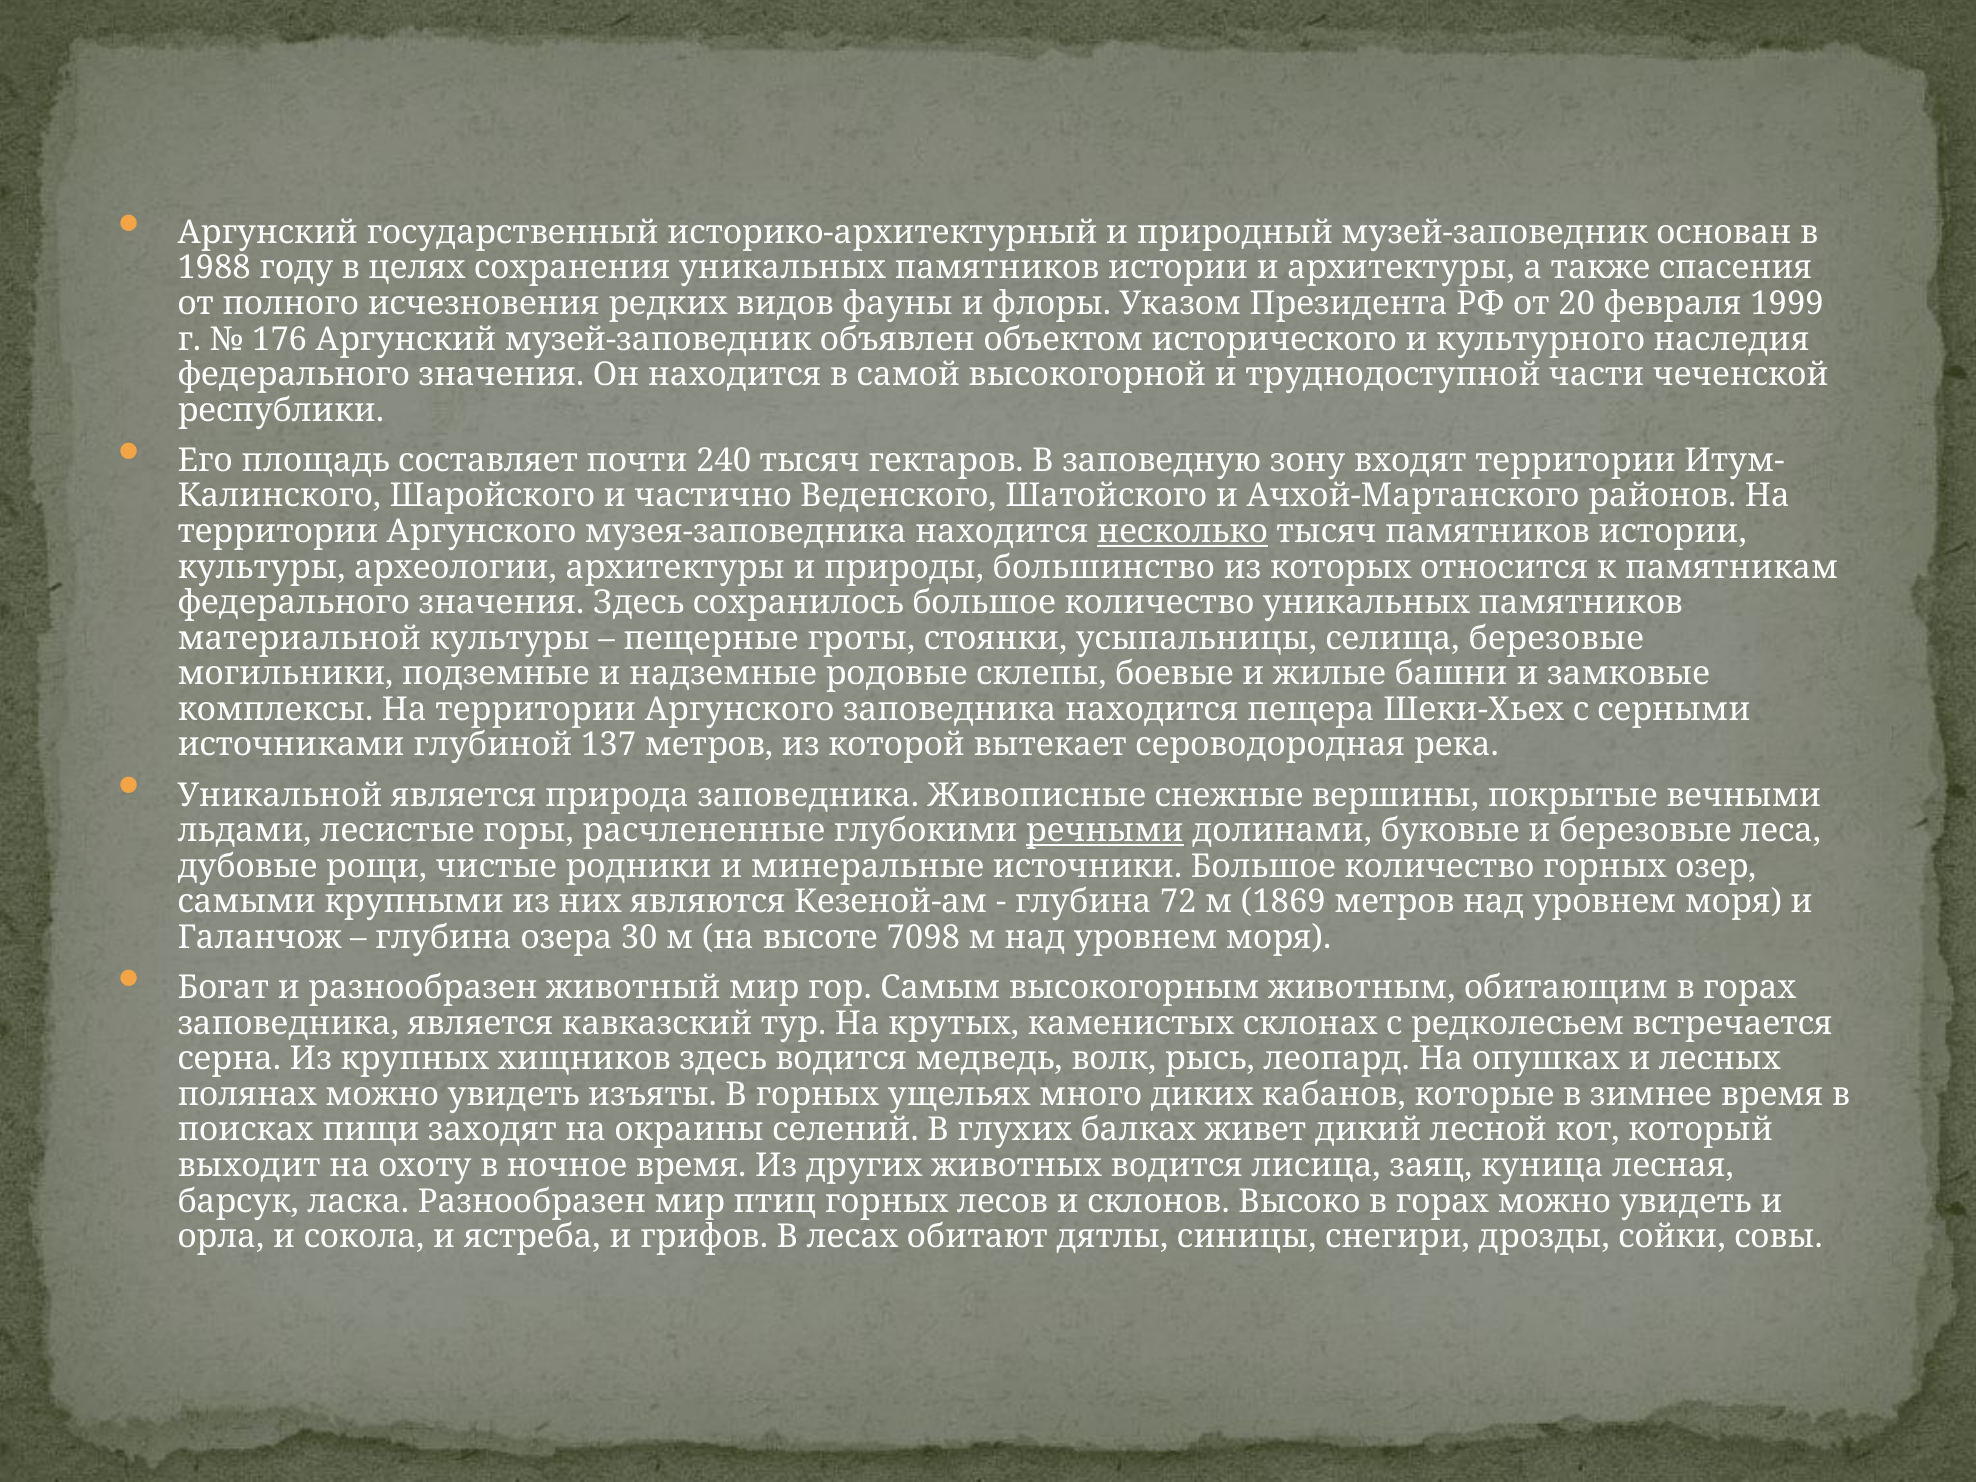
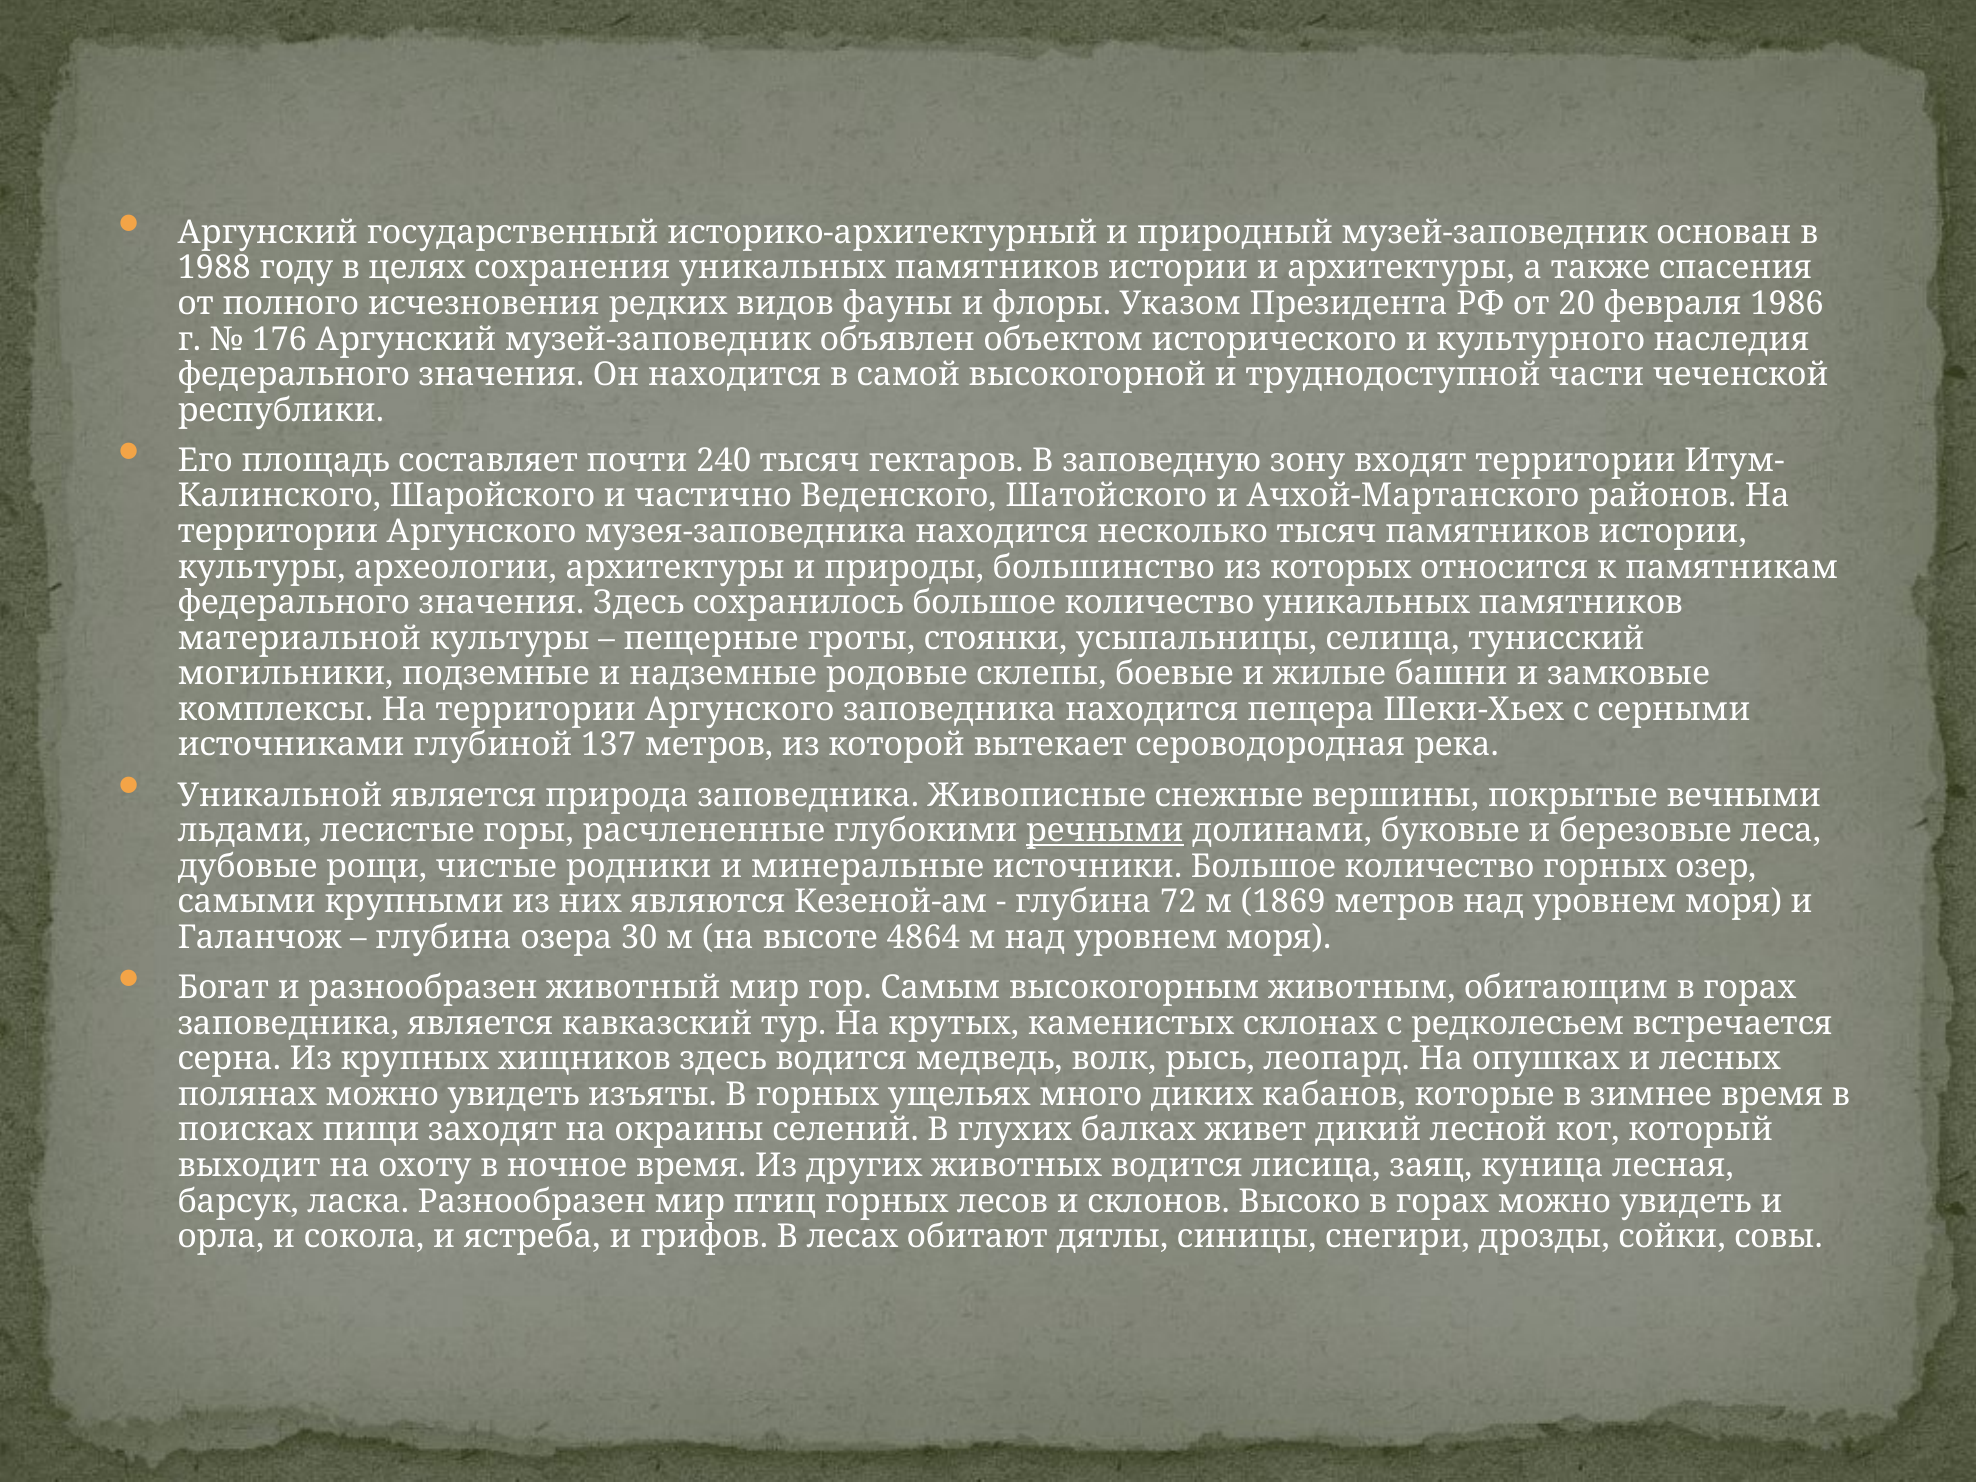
1999: 1999 -> 1986
несколько underline: present -> none
селища березовые: березовые -> тунисский
7098: 7098 -> 4864
